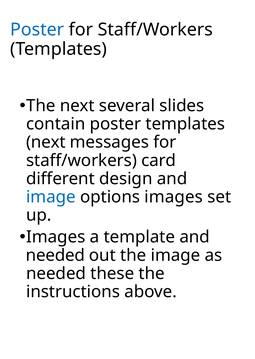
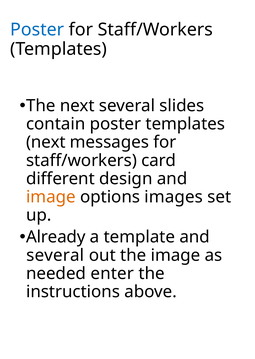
image at (51, 197) colour: blue -> orange
Images at (56, 237): Images -> Already
needed at (55, 256): needed -> several
these: these -> enter
